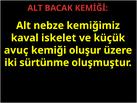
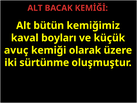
nebze: nebze -> bütün
iskelet: iskelet -> boyları
oluşur: oluşur -> olarak
